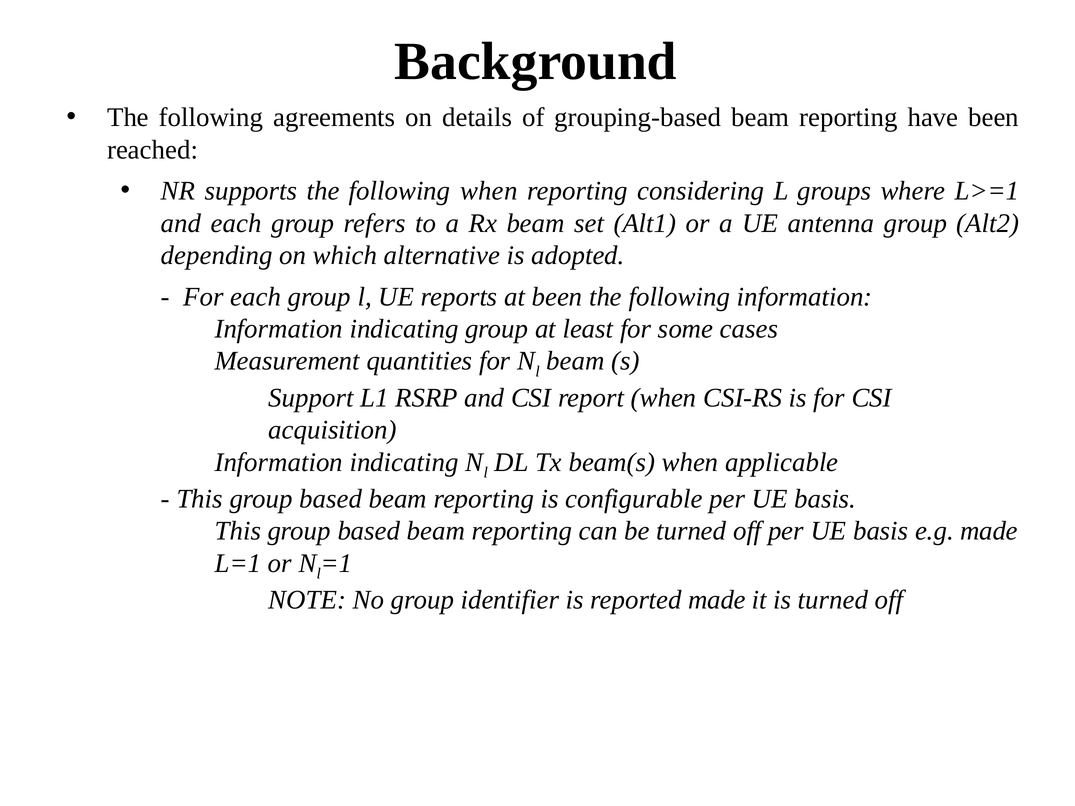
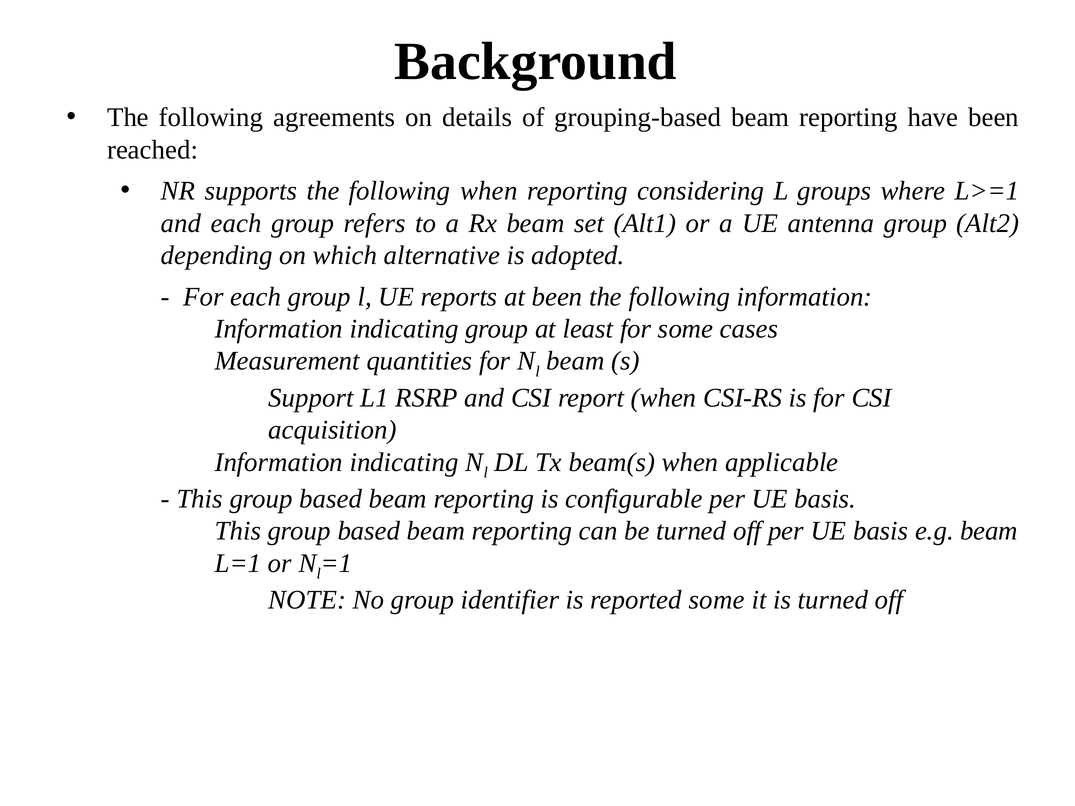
e.g made: made -> beam
reported made: made -> some
